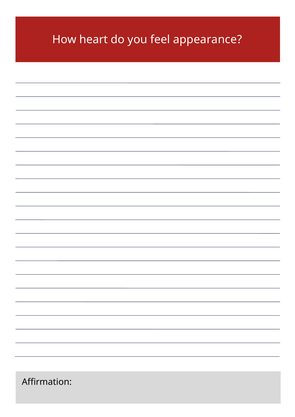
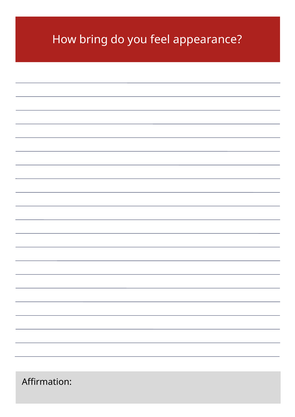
heart: heart -> bring
